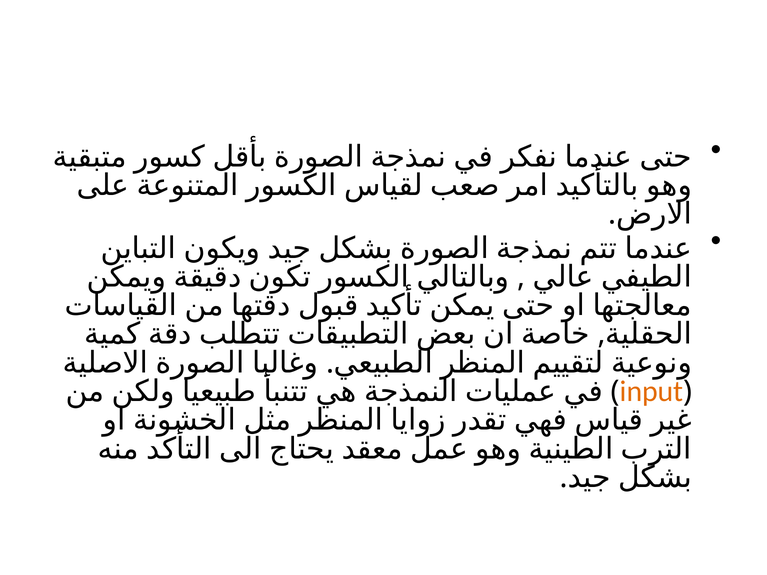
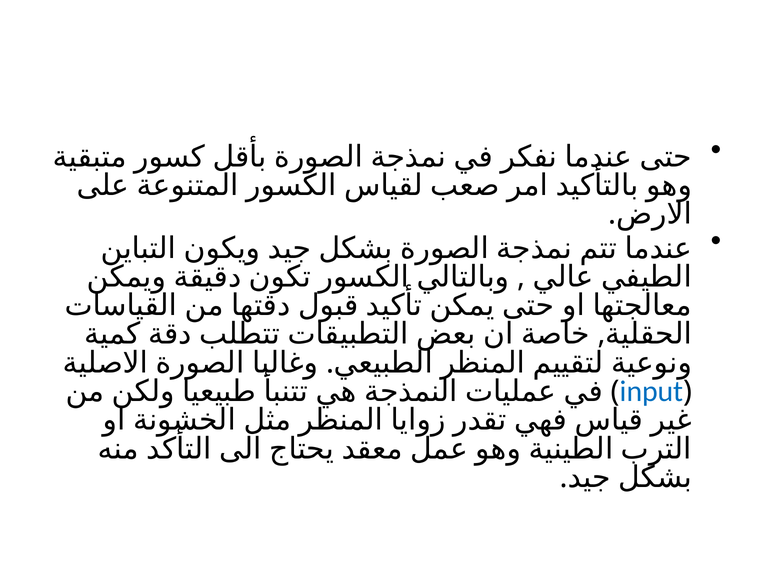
input colour: orange -> blue
